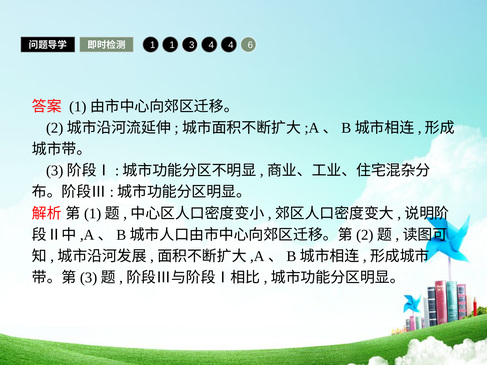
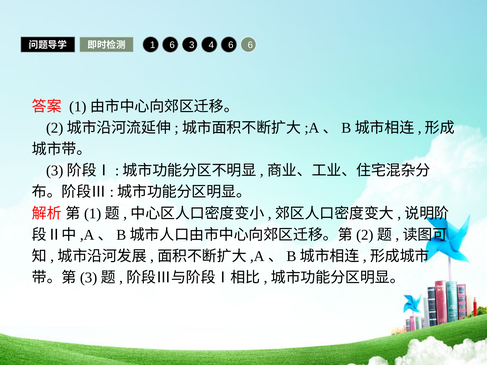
1 1: 1 -> 6
4 4: 4 -> 6
